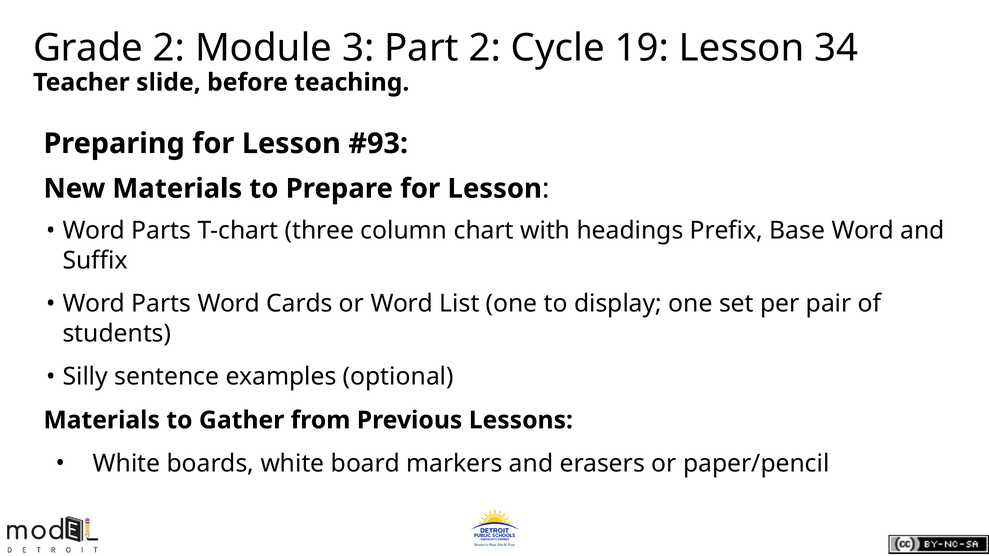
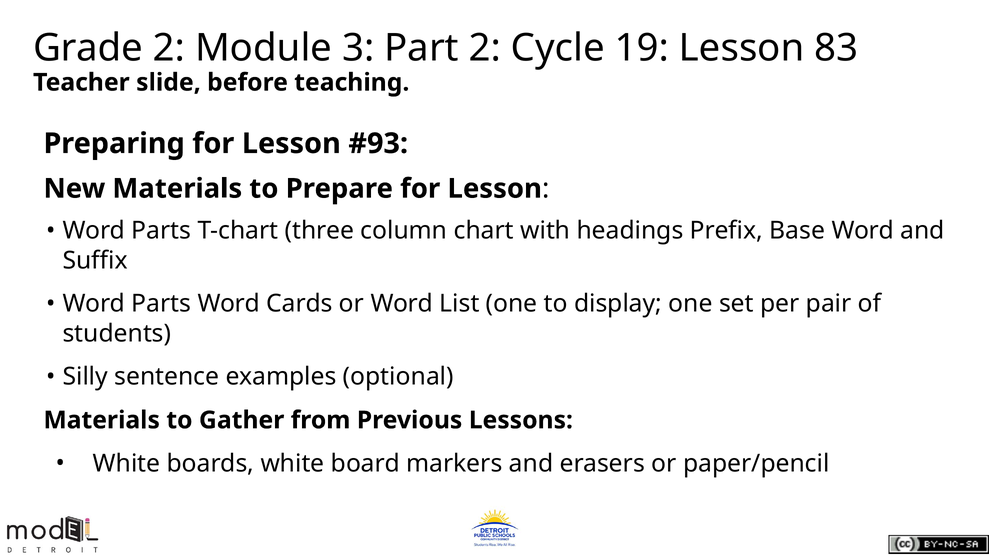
34: 34 -> 83
